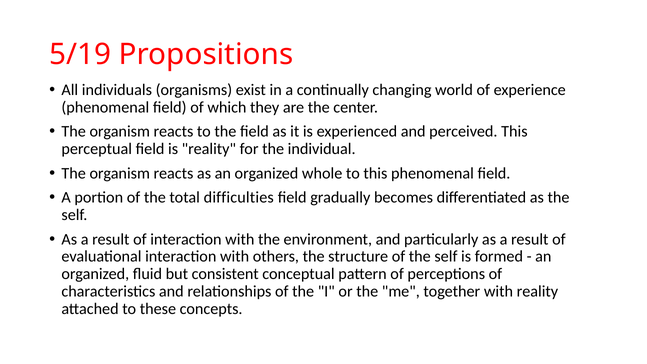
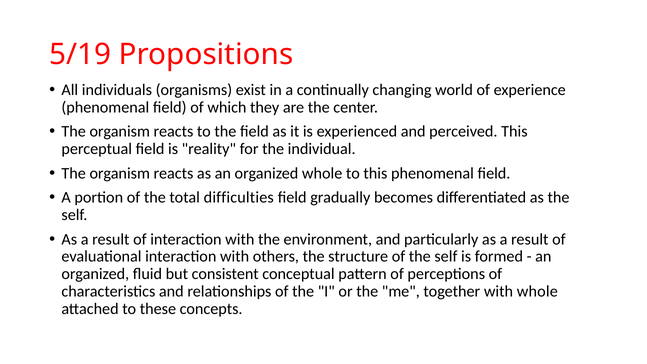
with reality: reality -> whole
